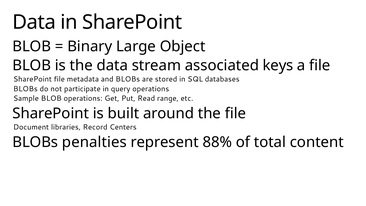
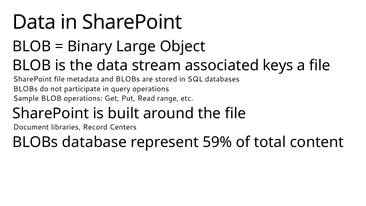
penalties: penalties -> database
88%: 88% -> 59%
